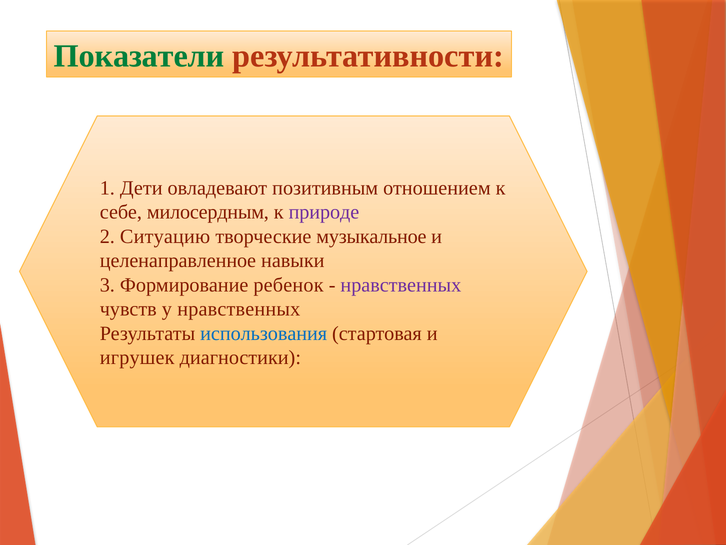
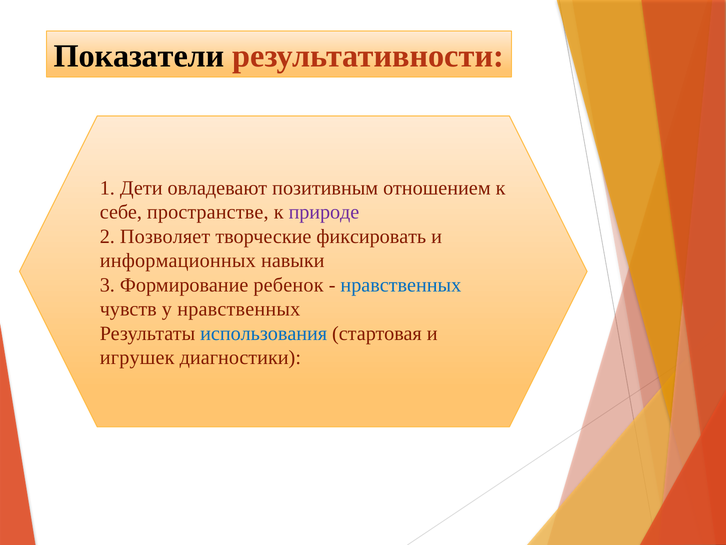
Показатели colour: green -> black
милосердным: милосердным -> пространстве
Ситуацию: Ситуацию -> Позволяет
музыкальное: музыкальное -> фиксировать
целенаправленное: целенаправленное -> информационных
нравственных at (401, 285) colour: purple -> blue
